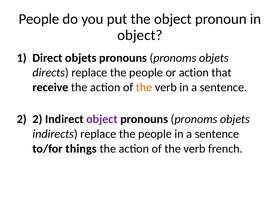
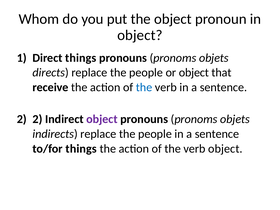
People at (39, 19): People -> Whom
Direct objets: objets -> things
or action: action -> object
the at (144, 87) colour: orange -> blue
verb french: french -> object
